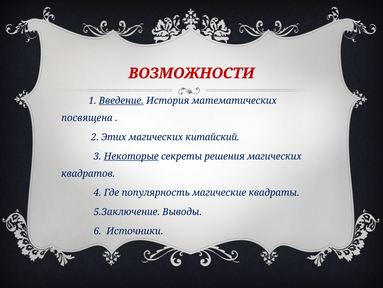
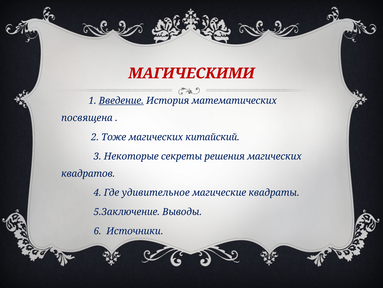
ВОЗМОЖНОСТИ: ВОЗМОЖНОСТИ -> МАГИЧЕСКИМИ
Этих: Этих -> Тоже
Некоторые underline: present -> none
популярность: популярность -> удивительное
